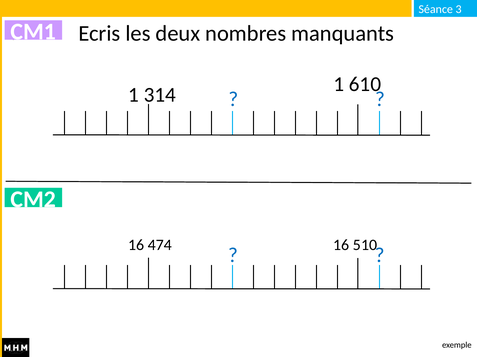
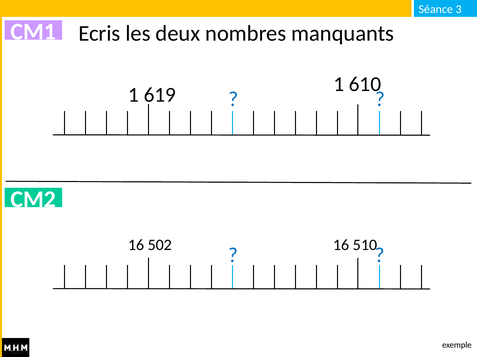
314: 314 -> 619
474: 474 -> 502
